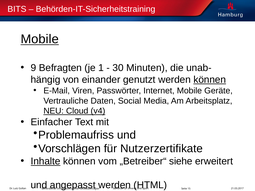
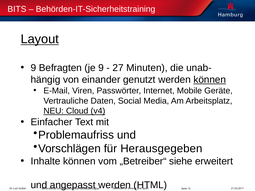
Mobile at (40, 39): Mobile -> Layout
je 1: 1 -> 9
30: 30 -> 27
Nutzerzertifikate: Nutzerzertifikate -> Herausgegeben
Inhalte underline: present -> none
